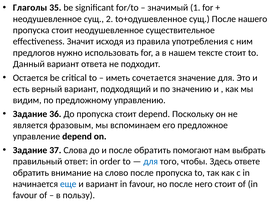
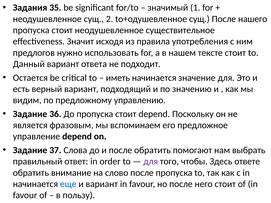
Глаголы: Глаголы -> Задания
иметь сочетается: сочетается -> начинается
для at (151, 162) colour: blue -> purple
